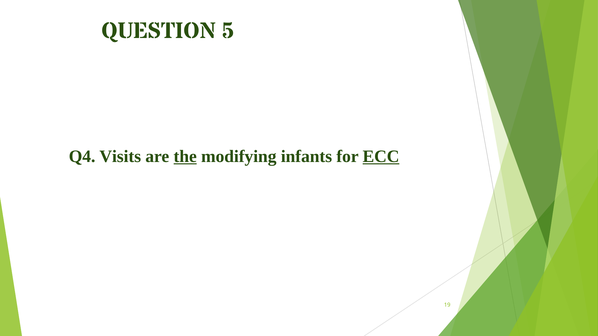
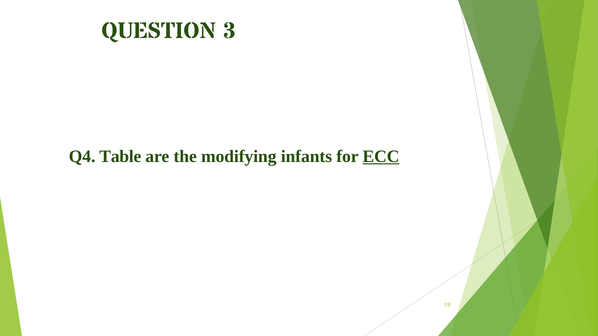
5: 5 -> 3
Visits: Visits -> Table
the underline: present -> none
